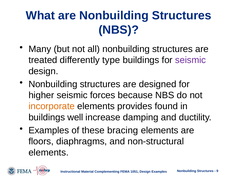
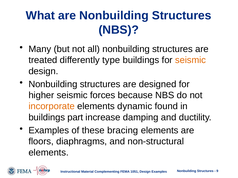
seismic at (191, 60) colour: purple -> orange
provides: provides -> dynamic
well: well -> part
